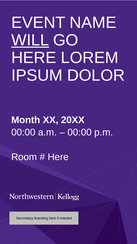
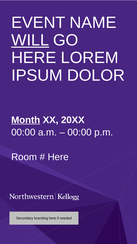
Month underline: none -> present
